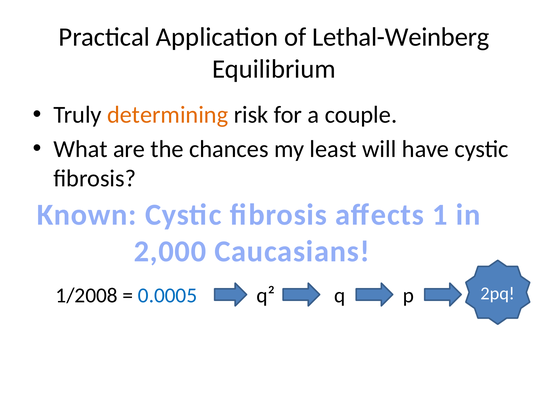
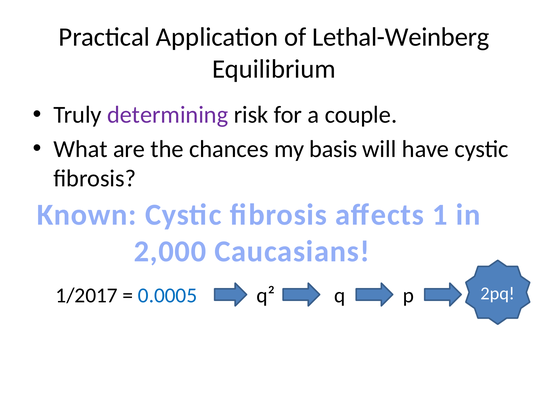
determining colour: orange -> purple
least: least -> basis
1/2008: 1/2008 -> 1/2017
